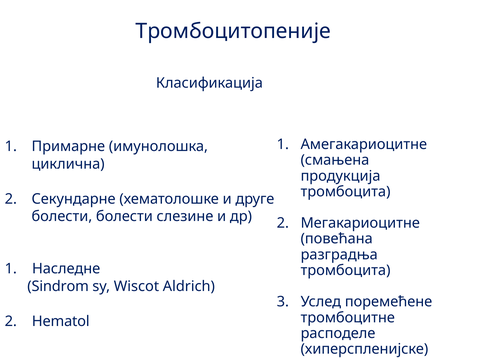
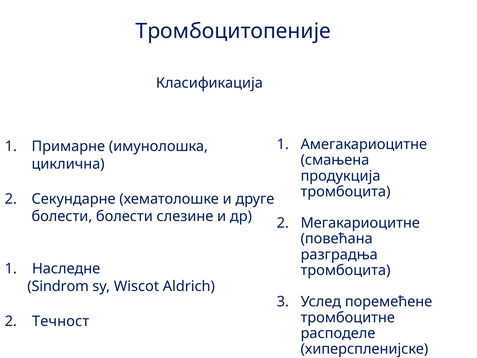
Hematol: Hematol -> Течност
